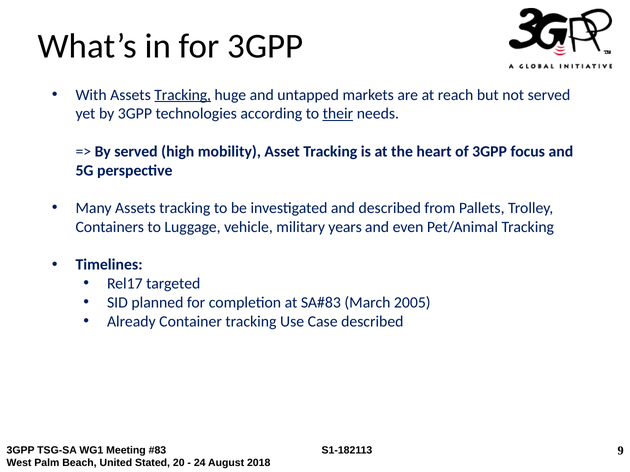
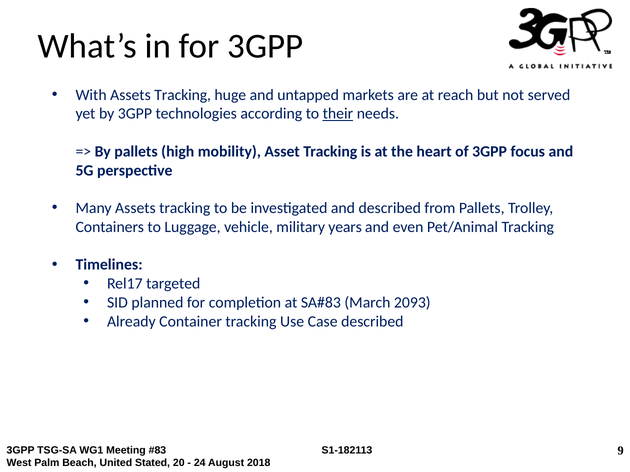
Tracking at (183, 95) underline: present -> none
By served: served -> pallets
2005: 2005 -> 2093
